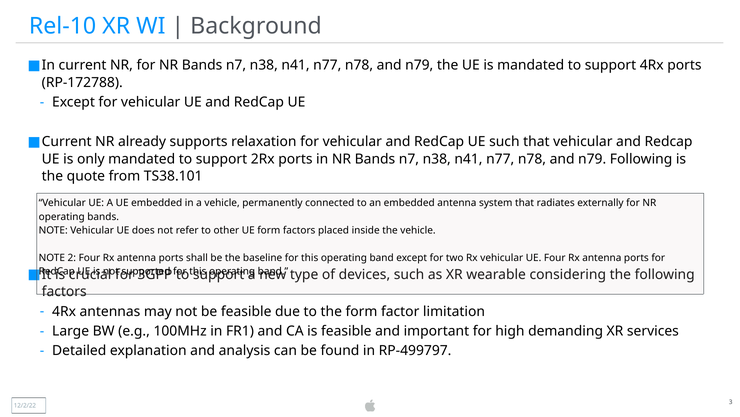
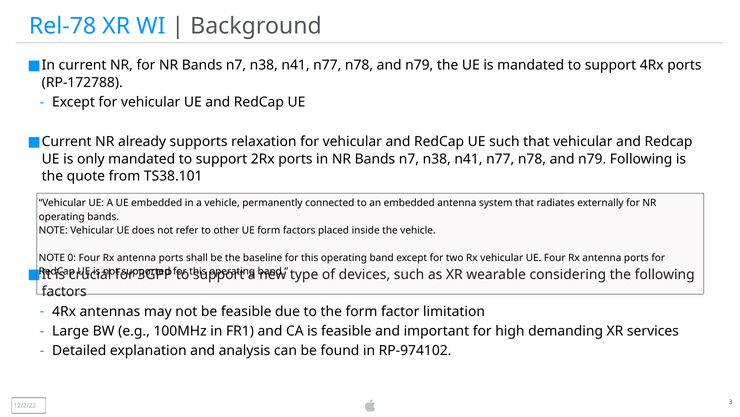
Rel-10: Rel-10 -> Rel-78
2: 2 -> 0
RP-499797: RP-499797 -> RP-974102
